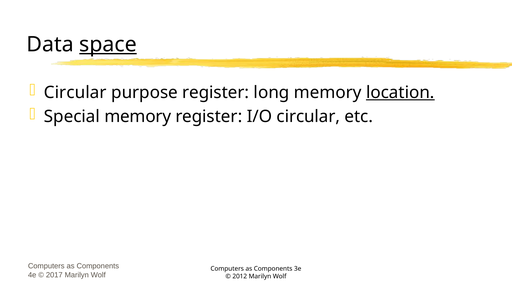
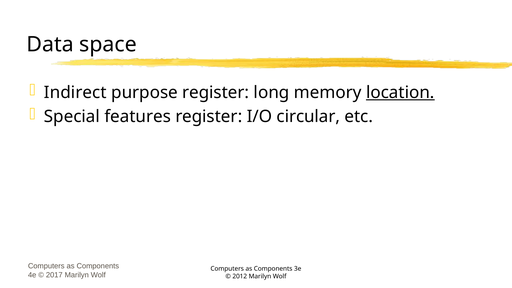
space underline: present -> none
Circular at (75, 93): Circular -> Indirect
Special memory: memory -> features
